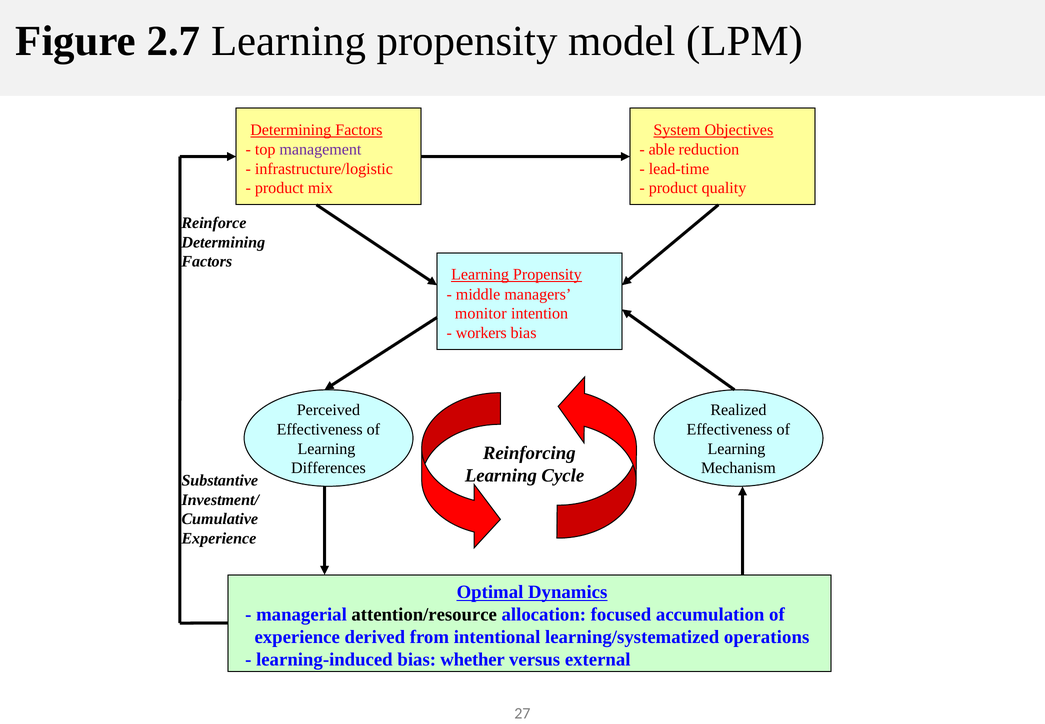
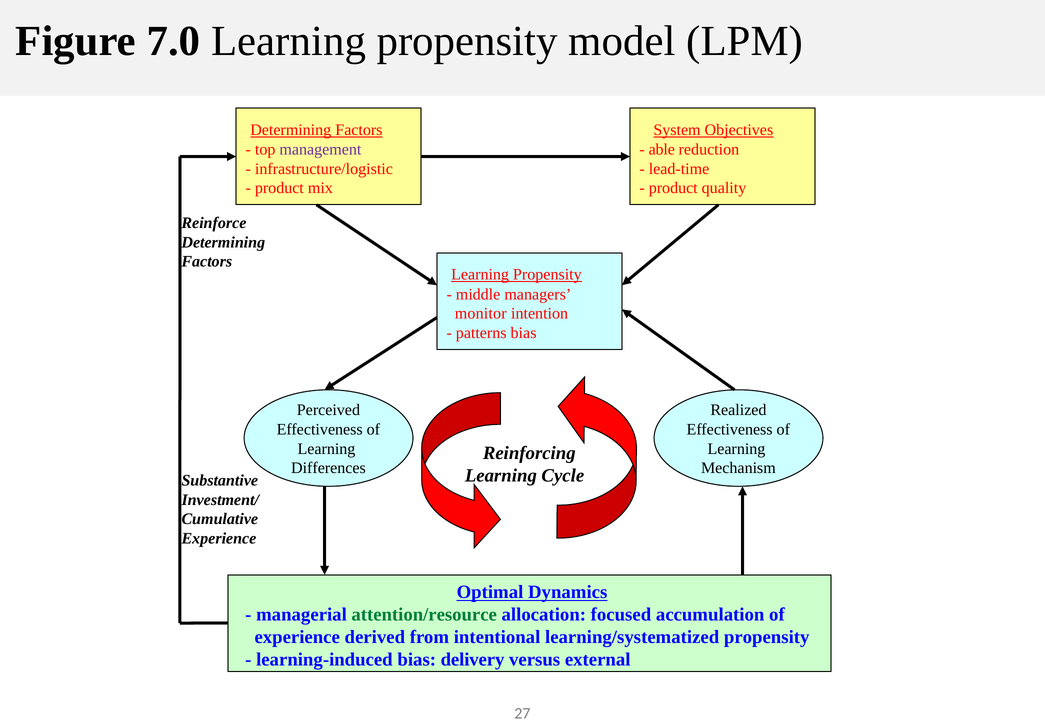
2.7: 2.7 -> 7.0
workers: workers -> patterns
attention/resource colour: black -> green
learning/systematized operations: operations -> propensity
whether: whether -> delivery
